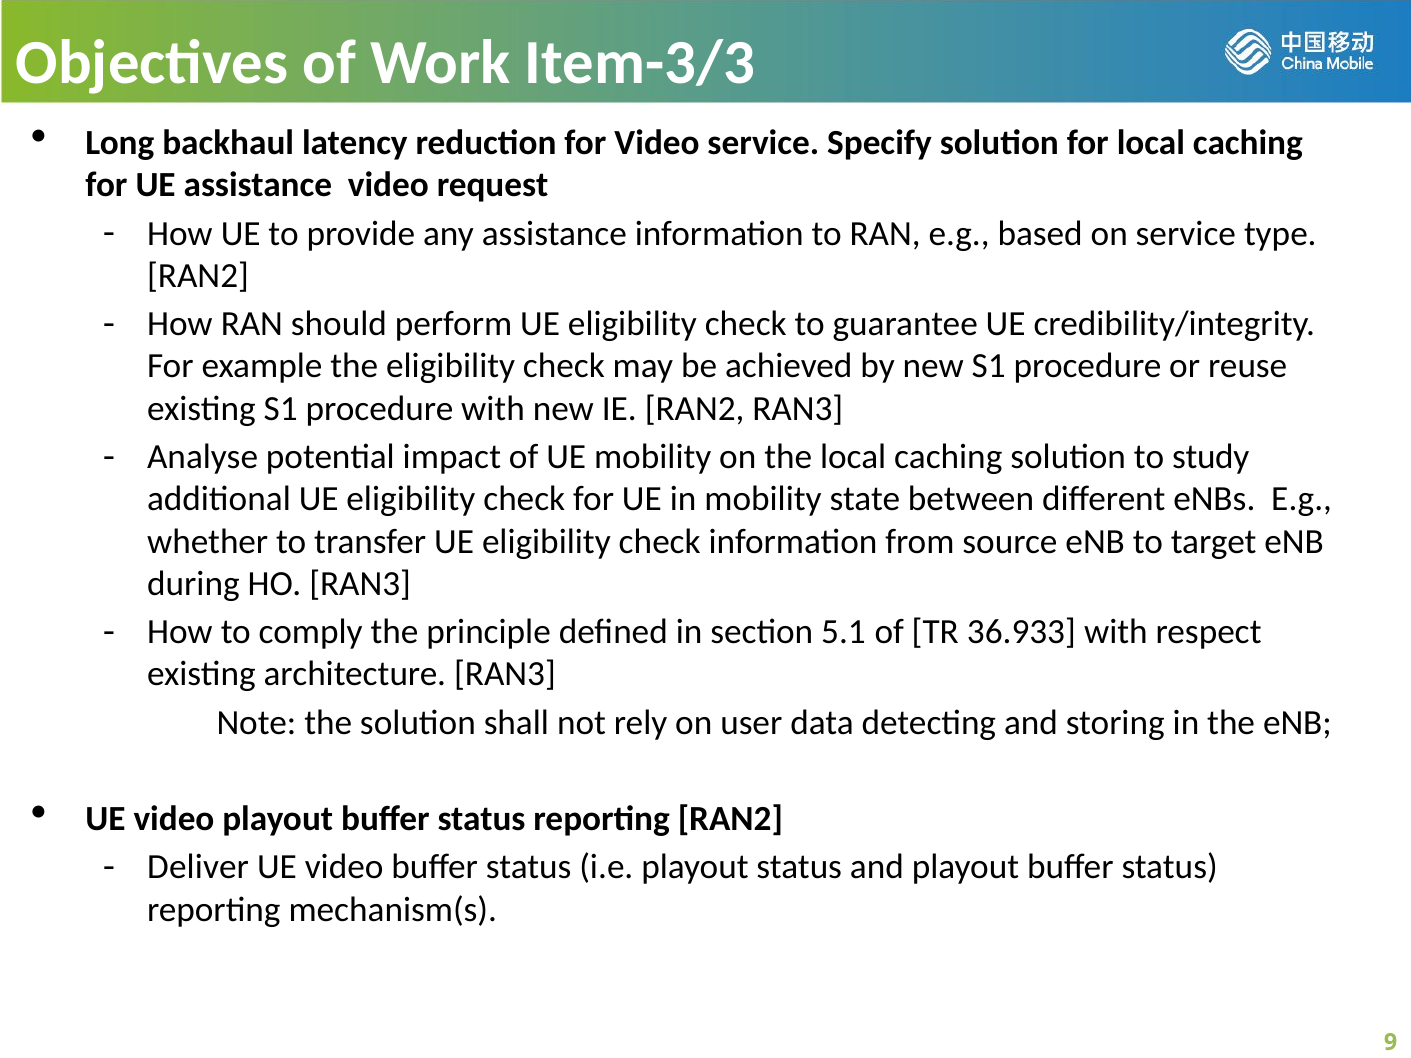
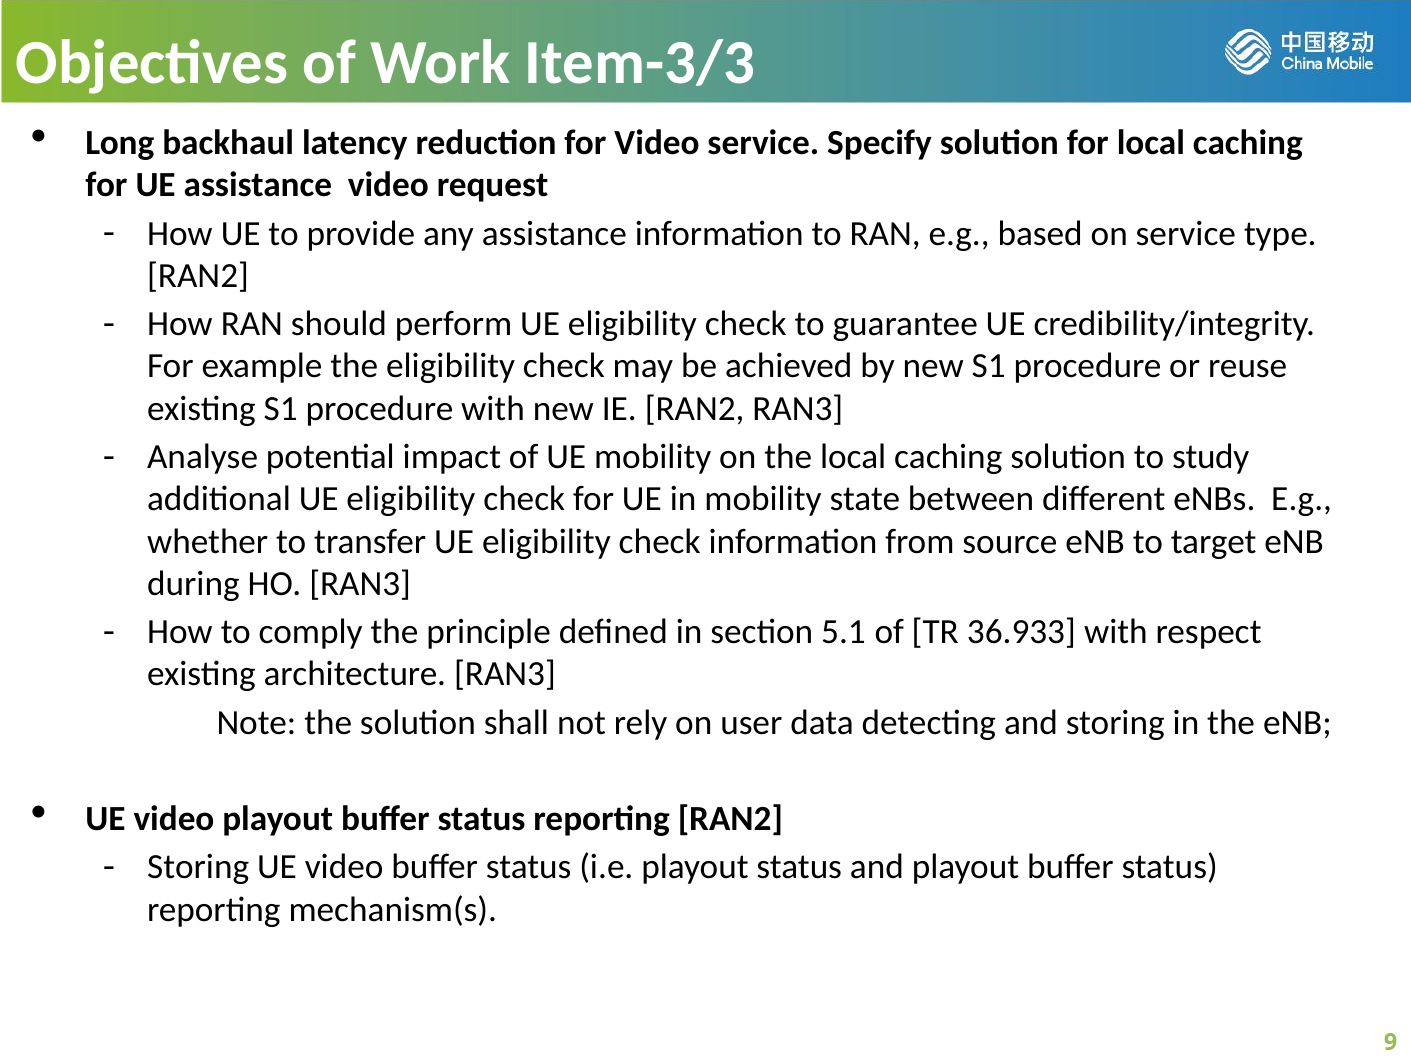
Deliver at (198, 867): Deliver -> Storing
